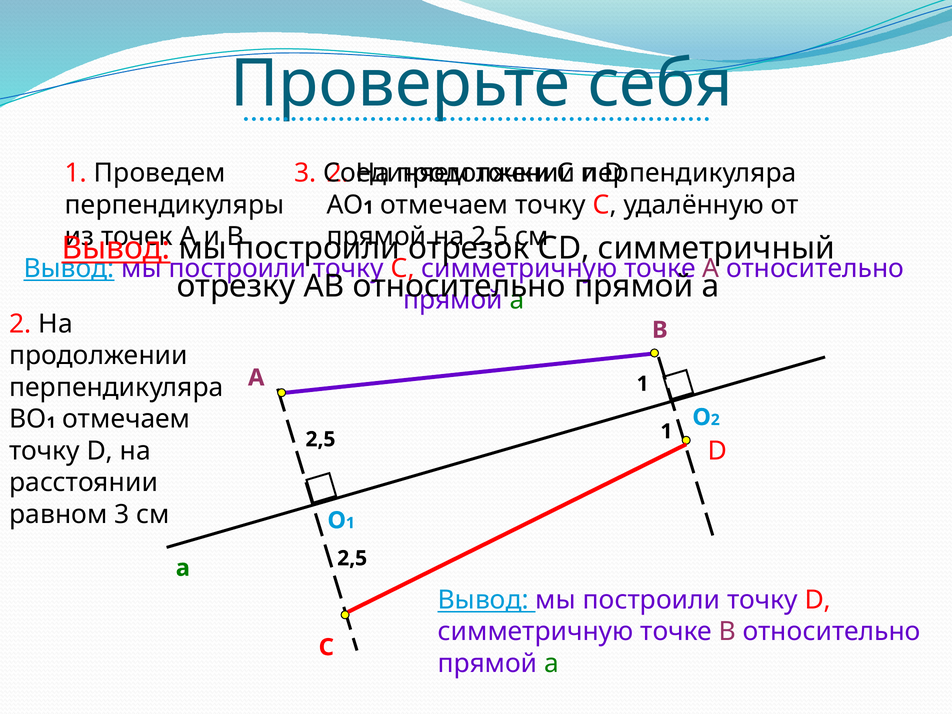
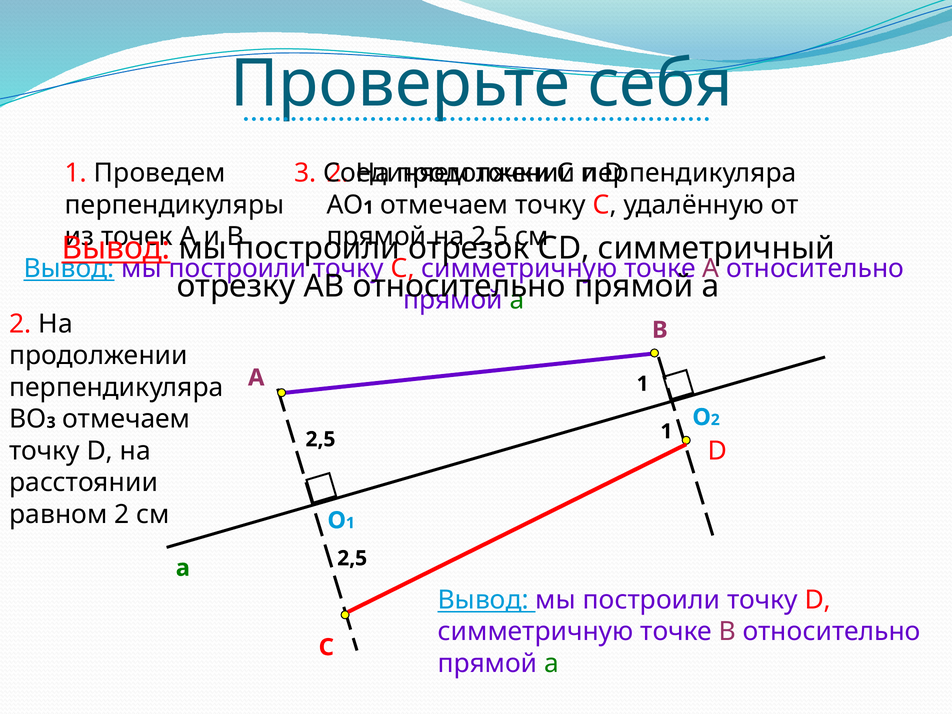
1 at (51, 423): 1 -> 3
равном 3: 3 -> 2
